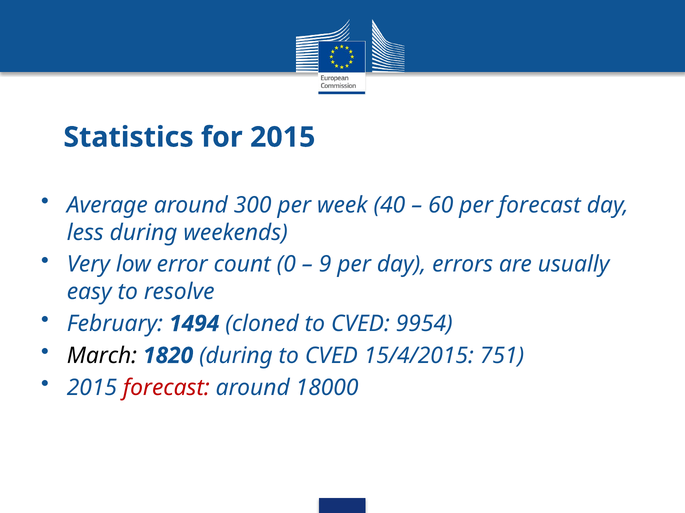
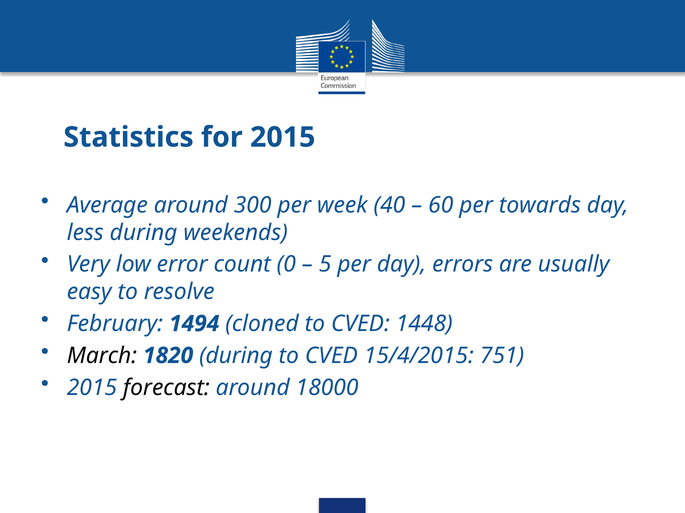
per forecast: forecast -> towards
9: 9 -> 5
9954: 9954 -> 1448
forecast at (166, 388) colour: red -> black
